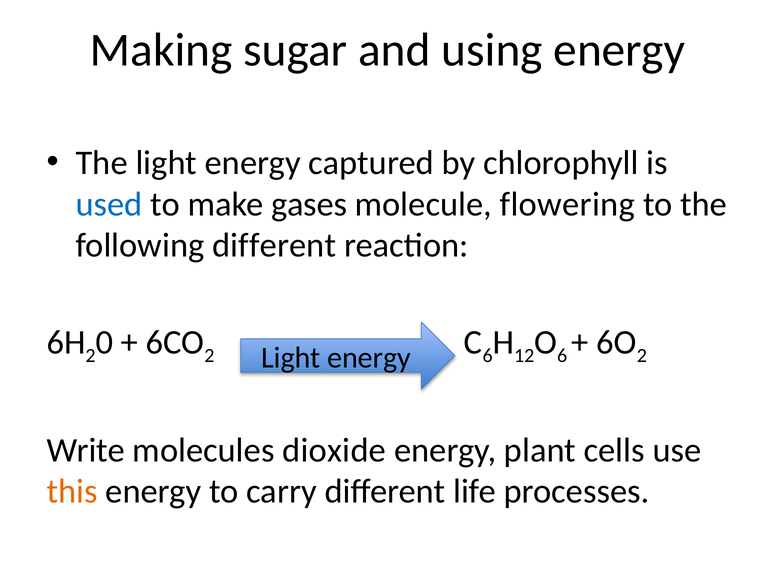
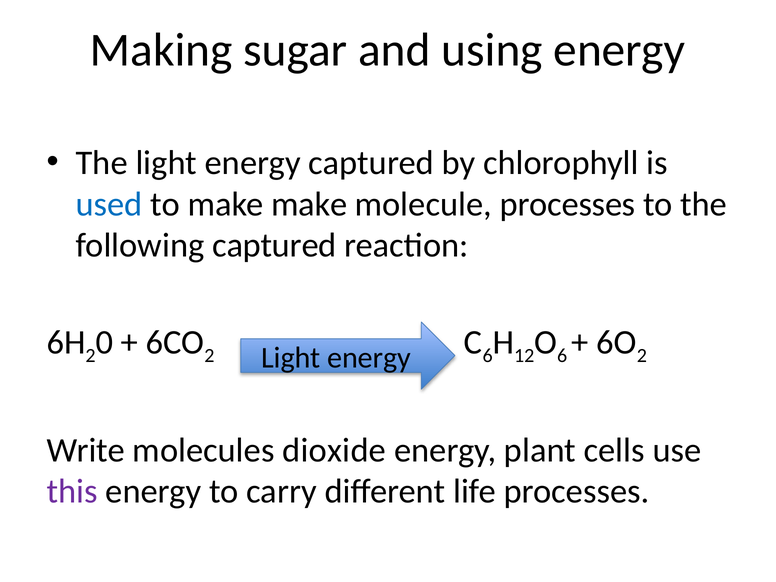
make gases: gases -> make
molecule flowering: flowering -> processes
following different: different -> captured
this colour: orange -> purple
